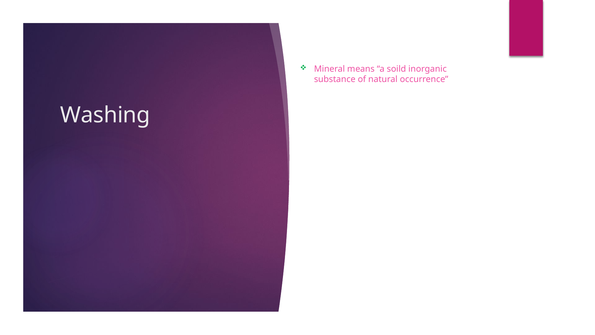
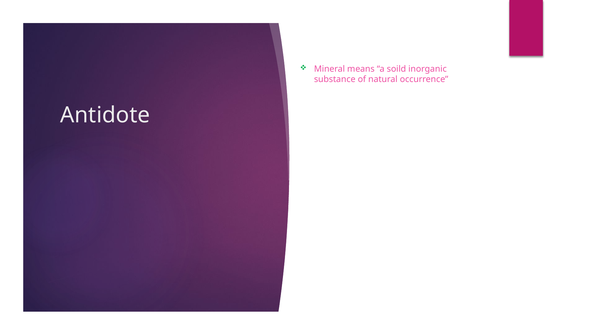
Washing: Washing -> Antidote
